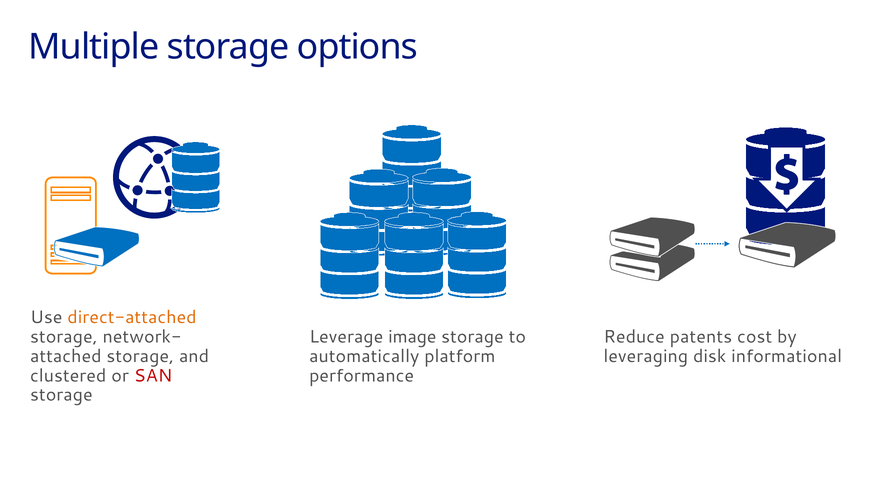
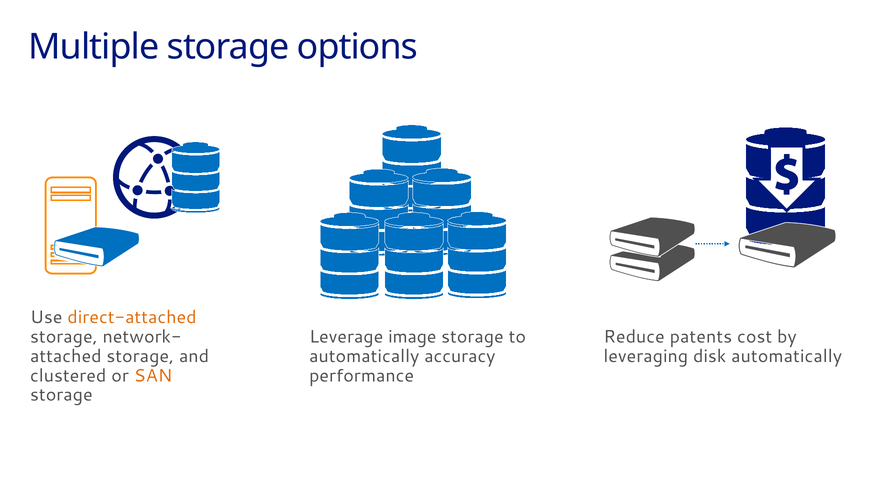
disk informational: informational -> automatically
platform: platform -> accuracy
SAN colour: red -> orange
